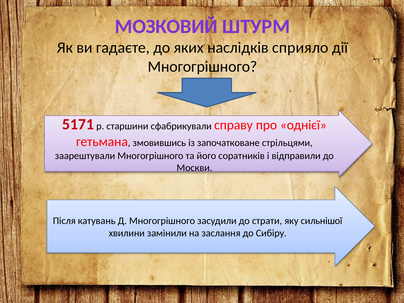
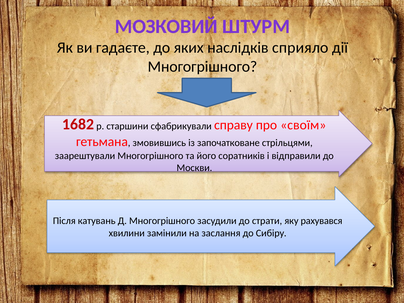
5171: 5171 -> 1682
однієї: однієї -> своїм
сильнішої: сильнішої -> рахувався
